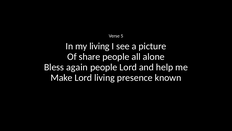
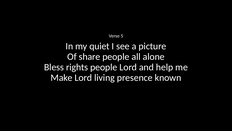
my living: living -> quiet
again: again -> rights
